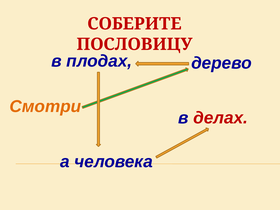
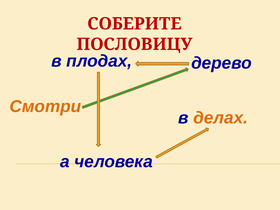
делах colour: red -> orange
